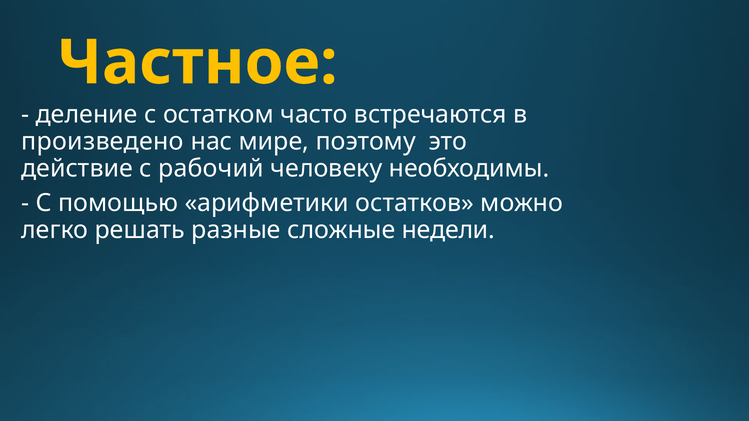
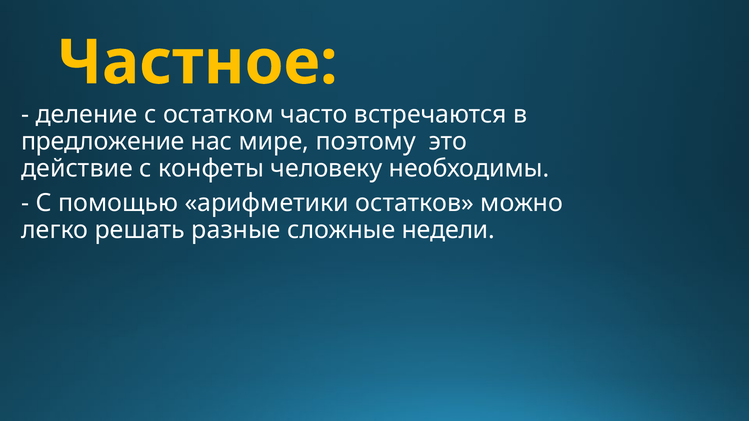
произведено: произведено -> предложение
рабочий: рабочий -> конфеты
